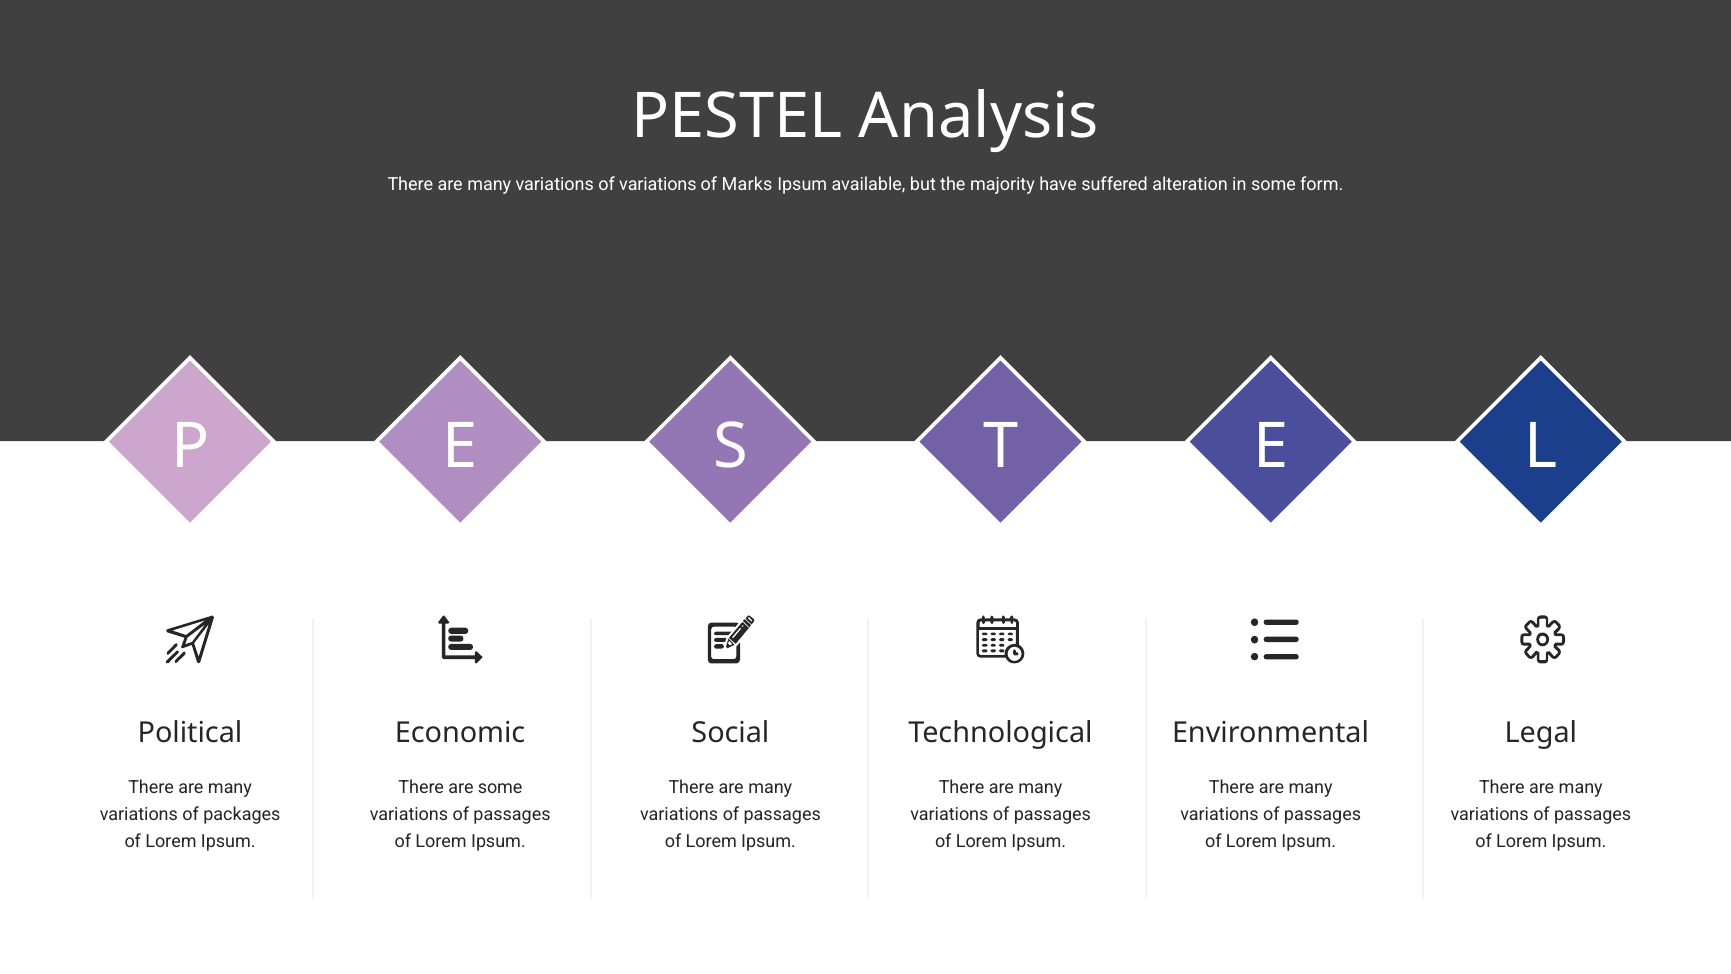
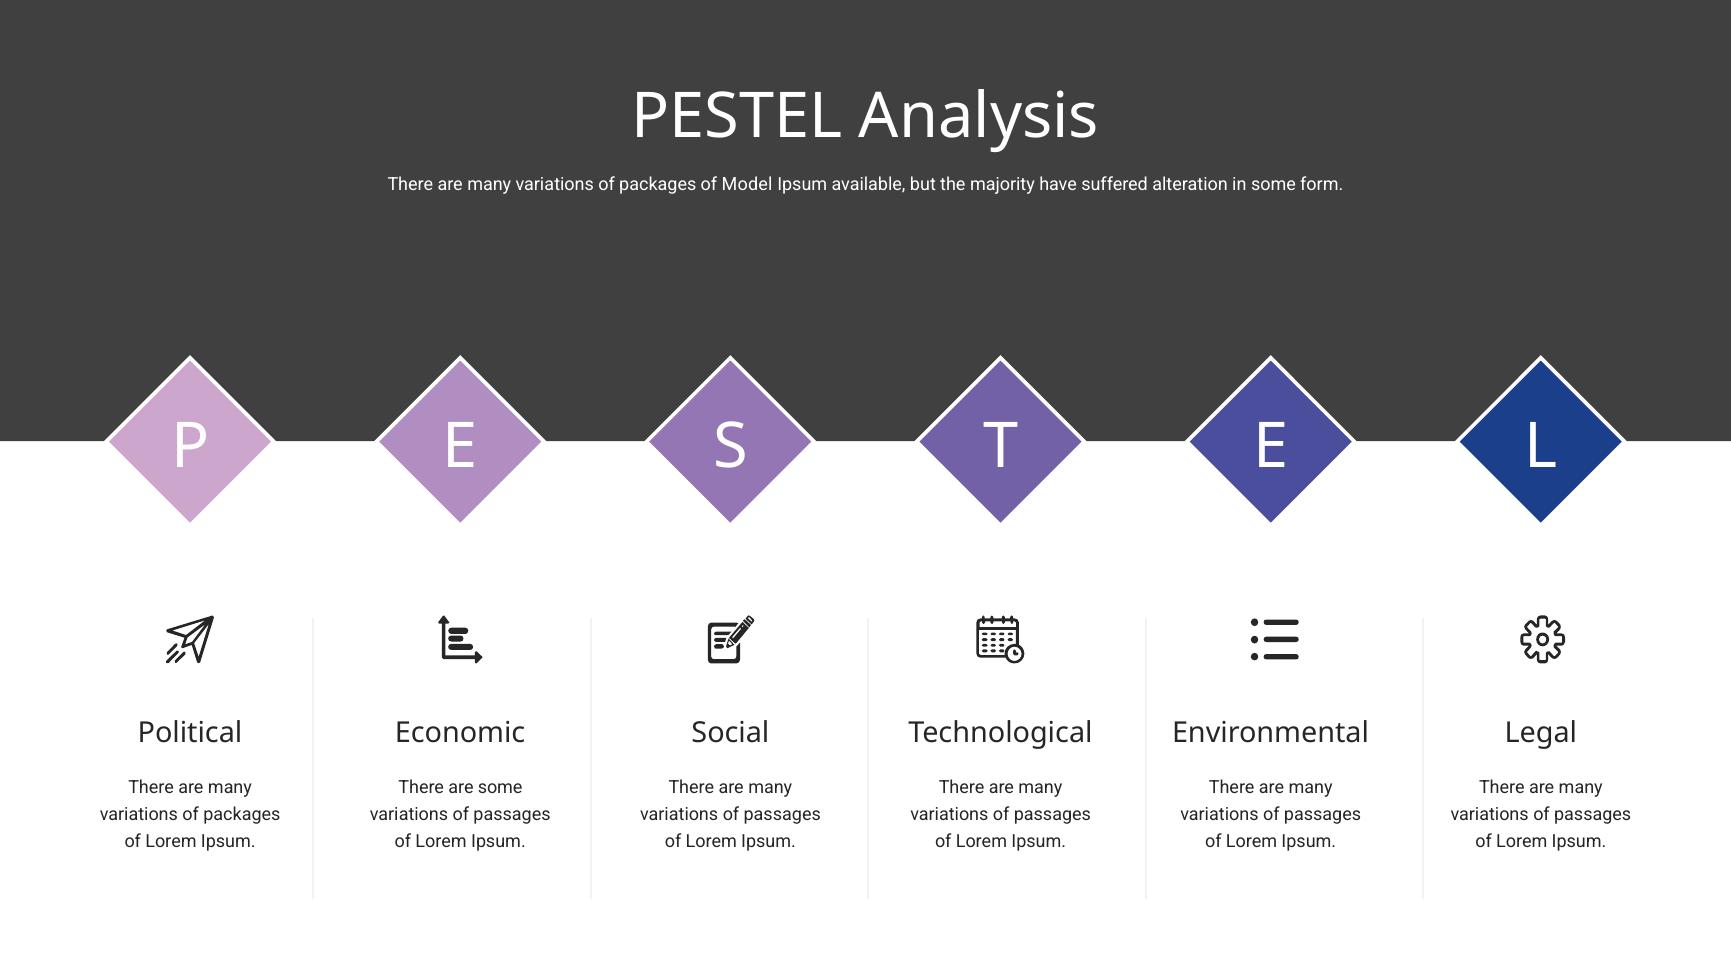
variations at (658, 184): variations -> packages
Marks: Marks -> Model
